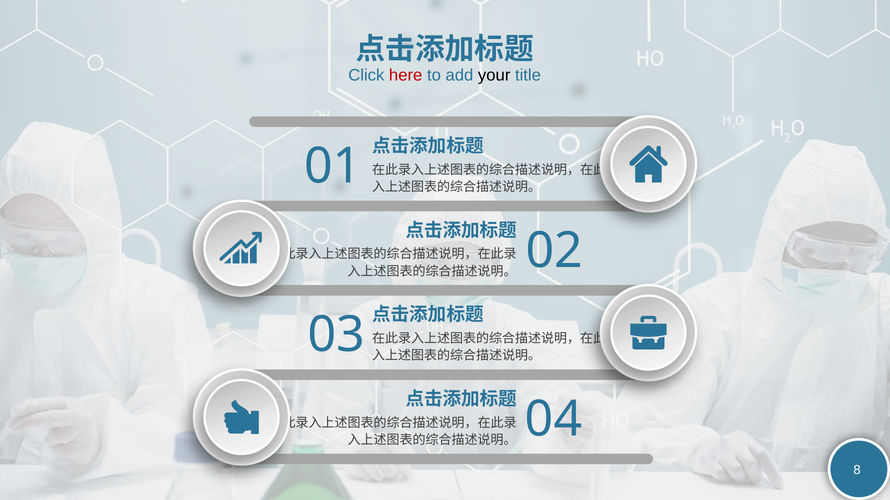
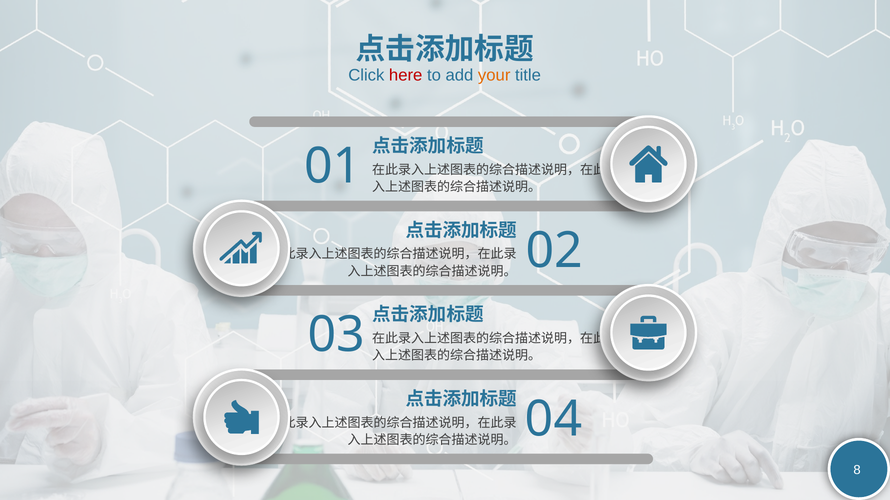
your colour: black -> orange
